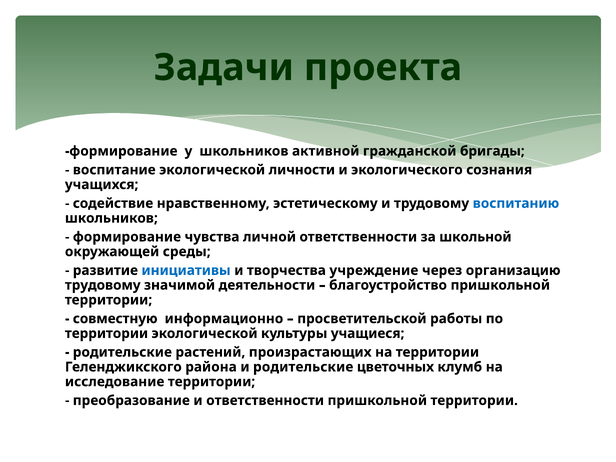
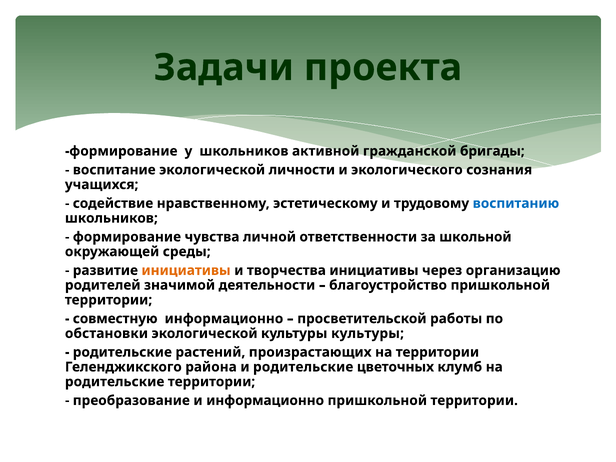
инициативы at (186, 270) colour: blue -> orange
творчества учреждение: учреждение -> инициативы
трудовому at (103, 285): трудовому -> родителей
территории at (107, 333): территории -> обстановки
культуры учащиеся: учащиеся -> культуры
исследование at (115, 382): исследование -> родительские
и ответственности: ответственности -> информационно
